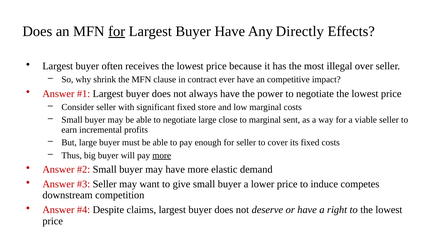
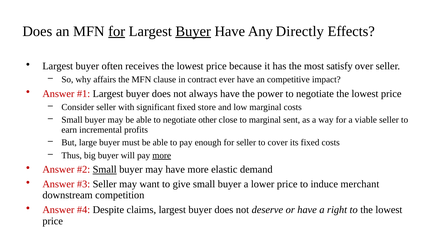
Buyer at (193, 31) underline: none -> present
illegal: illegal -> satisfy
shrink: shrink -> affairs
negotiate large: large -> other
Small at (105, 169) underline: none -> present
competes: competes -> merchant
